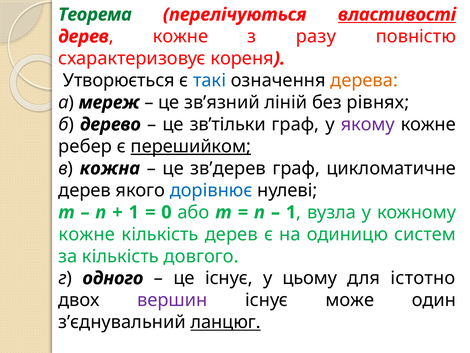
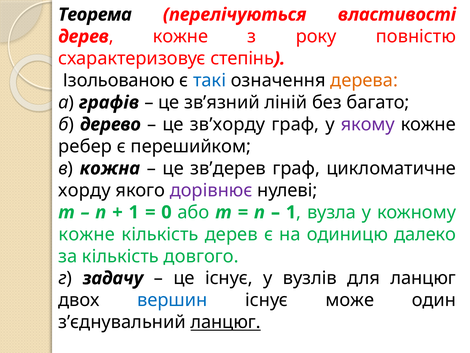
Теорема colour: green -> black
властивості underline: present -> none
разу: разу -> року
кореня: кореня -> степінь
Утворюється: Утворюється -> Ізольованою
мереж: мереж -> графів
рівнях: рівнях -> багато
зв’тільки: зв’тільки -> зв’хорду
перешийком underline: present -> none
дерев at (85, 190): дерев -> хорду
дорівнює colour: blue -> purple
систем: систем -> далеко
одного: одного -> задачу
цьому: цьому -> вузлів
для істотно: істотно -> ланцюг
вершин colour: purple -> blue
